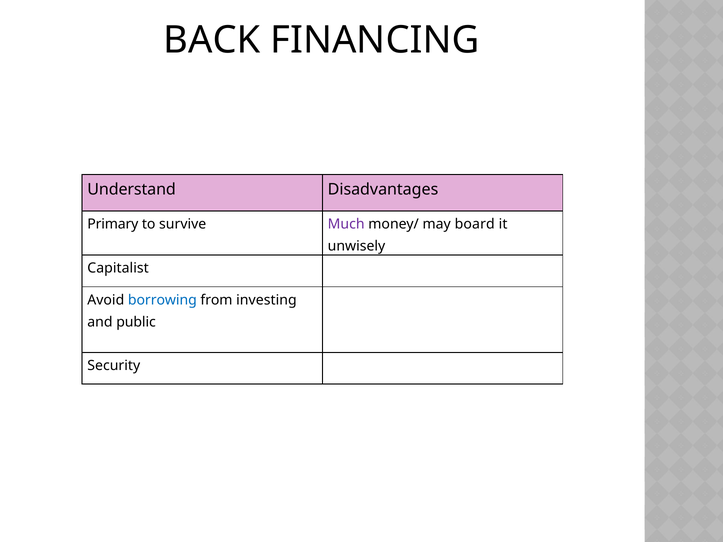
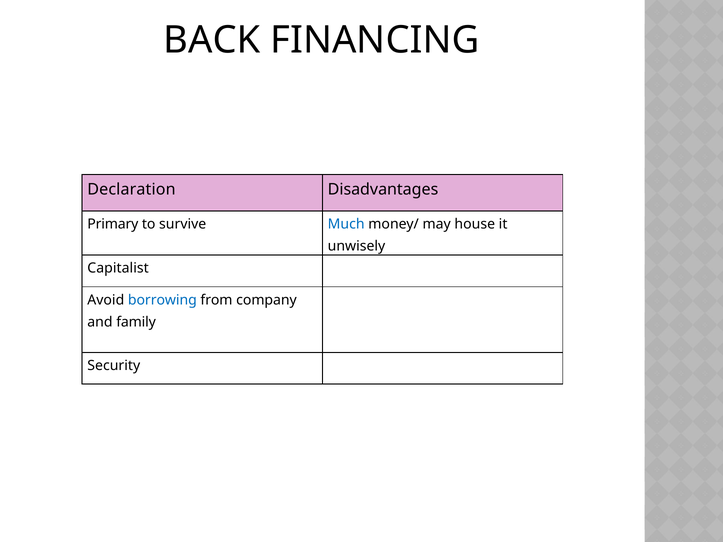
Understand: Understand -> Declaration
Much colour: purple -> blue
board: board -> house
investing: investing -> company
public: public -> family
